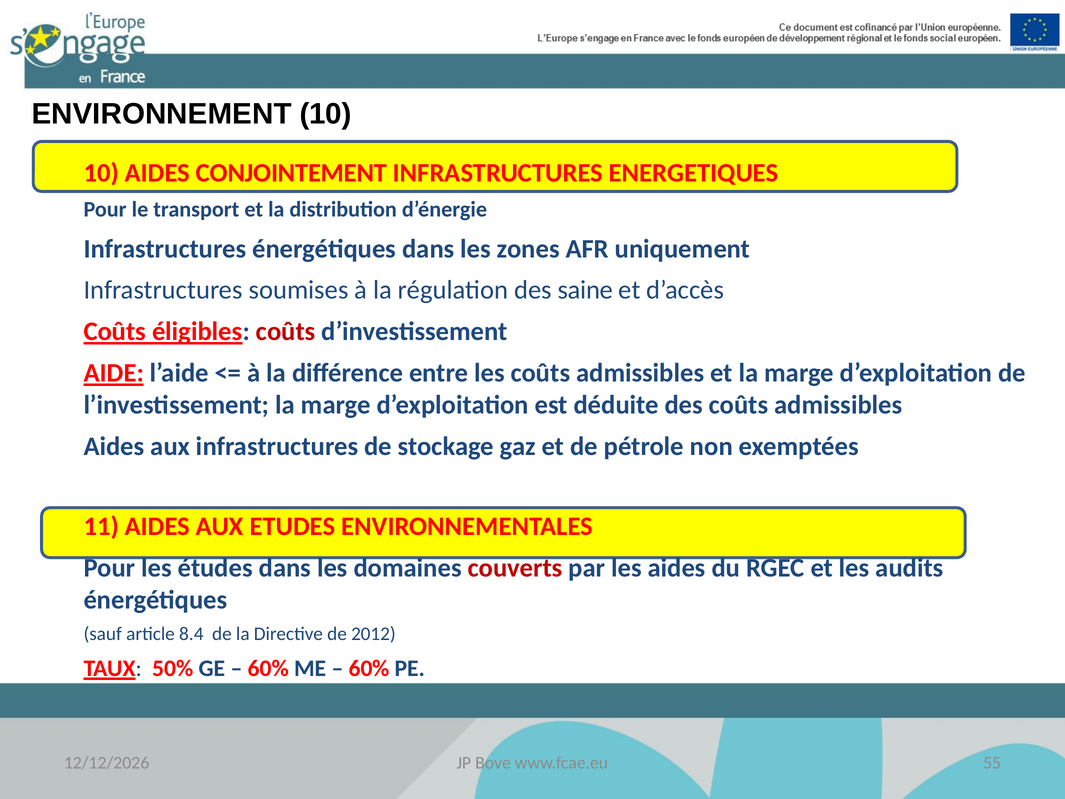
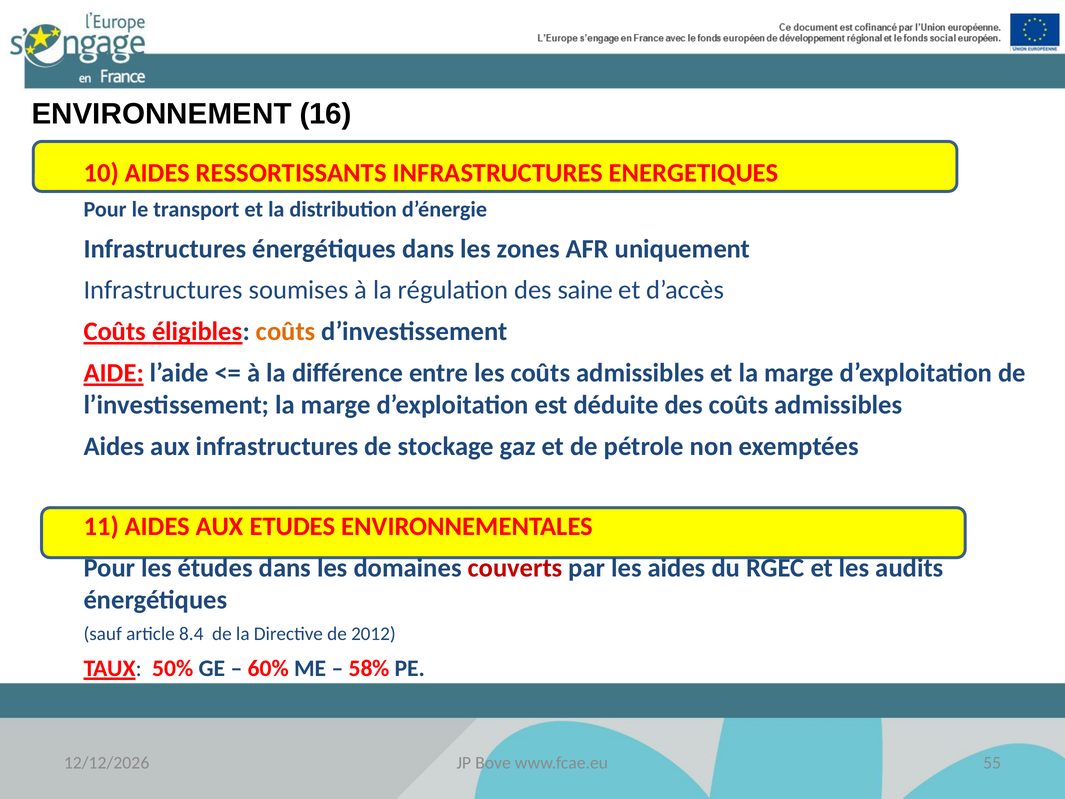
ENVIRONNEMENT 10: 10 -> 16
CONJOINTEMENT: CONJOINTEMENT -> RESSORTISSANTS
coûts at (286, 332) colour: red -> orange
60% at (369, 668): 60% -> 58%
